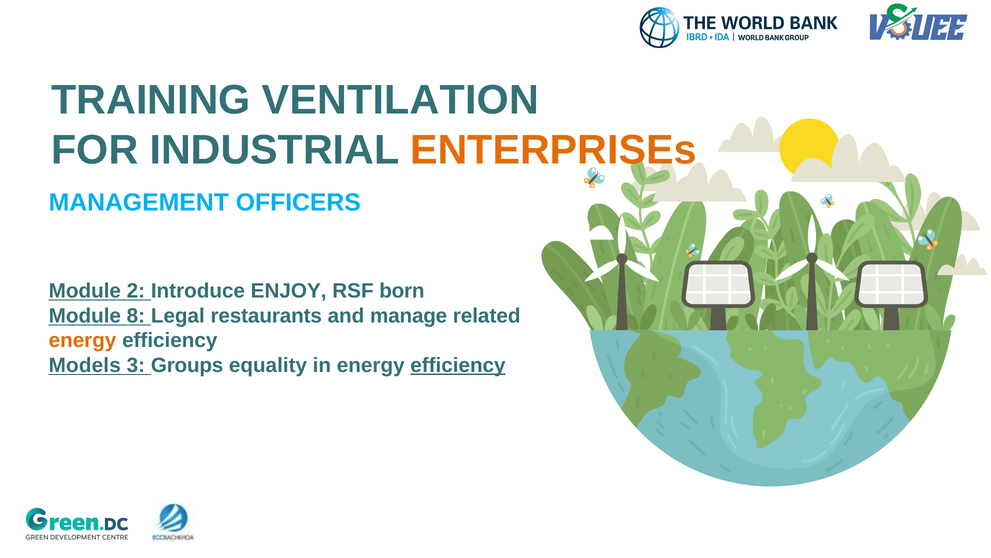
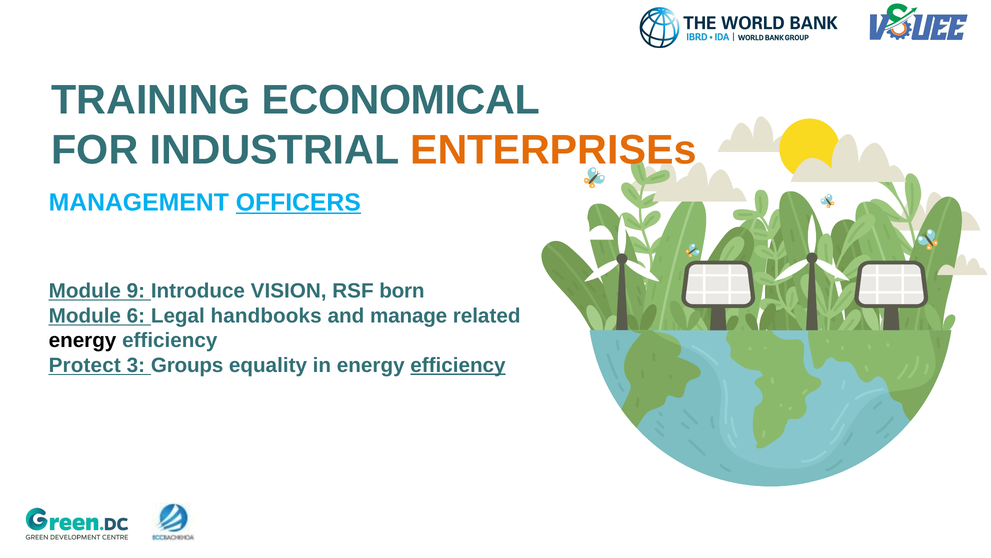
VENTILATION: VENTILATION -> ECONOMICAL
OFFICERS underline: none -> present
2: 2 -> 9
ENJOY: ENJOY -> VISION
8: 8 -> 6
restaurants: restaurants -> handbooks
energy at (83, 340) colour: orange -> black
Models: Models -> Protect
